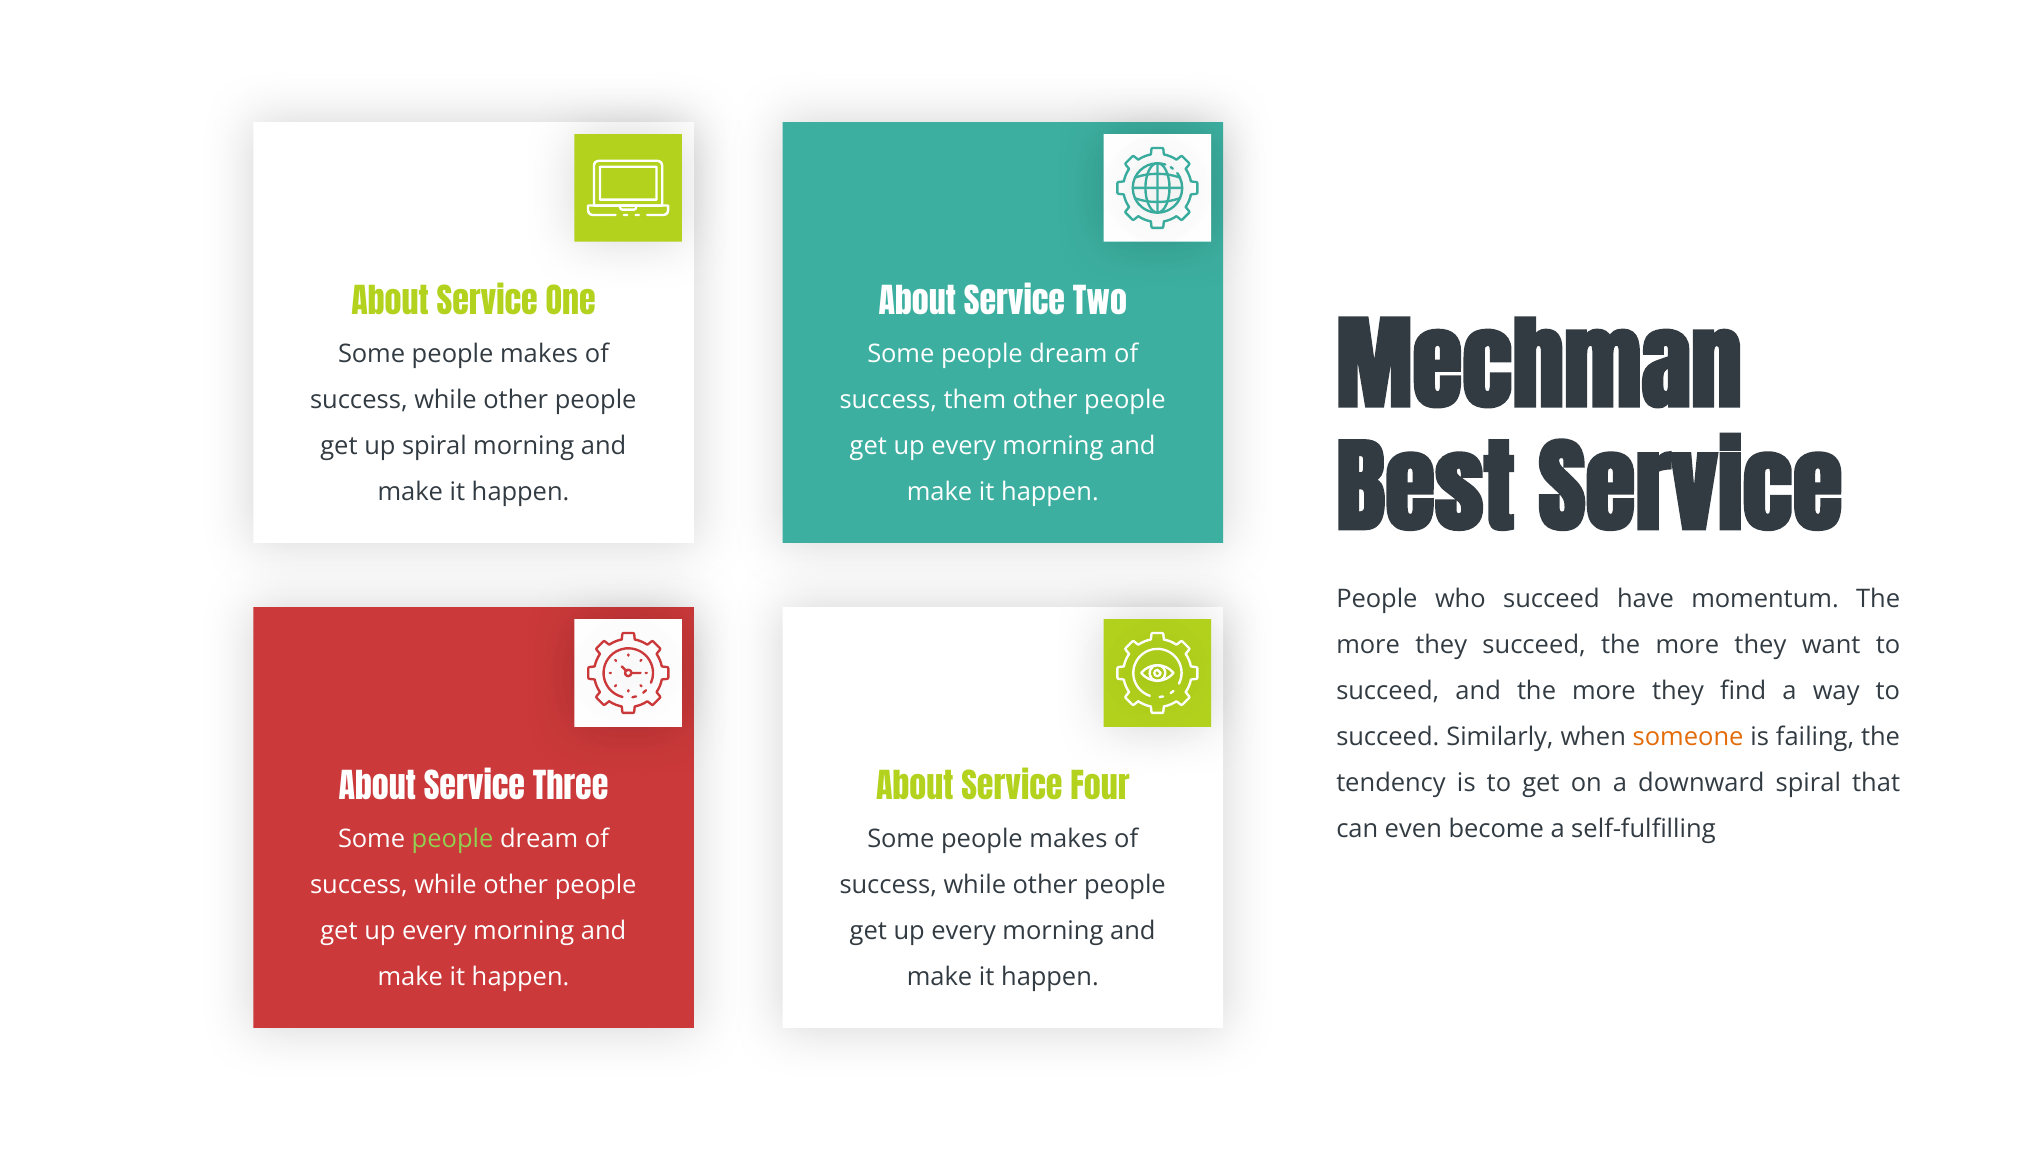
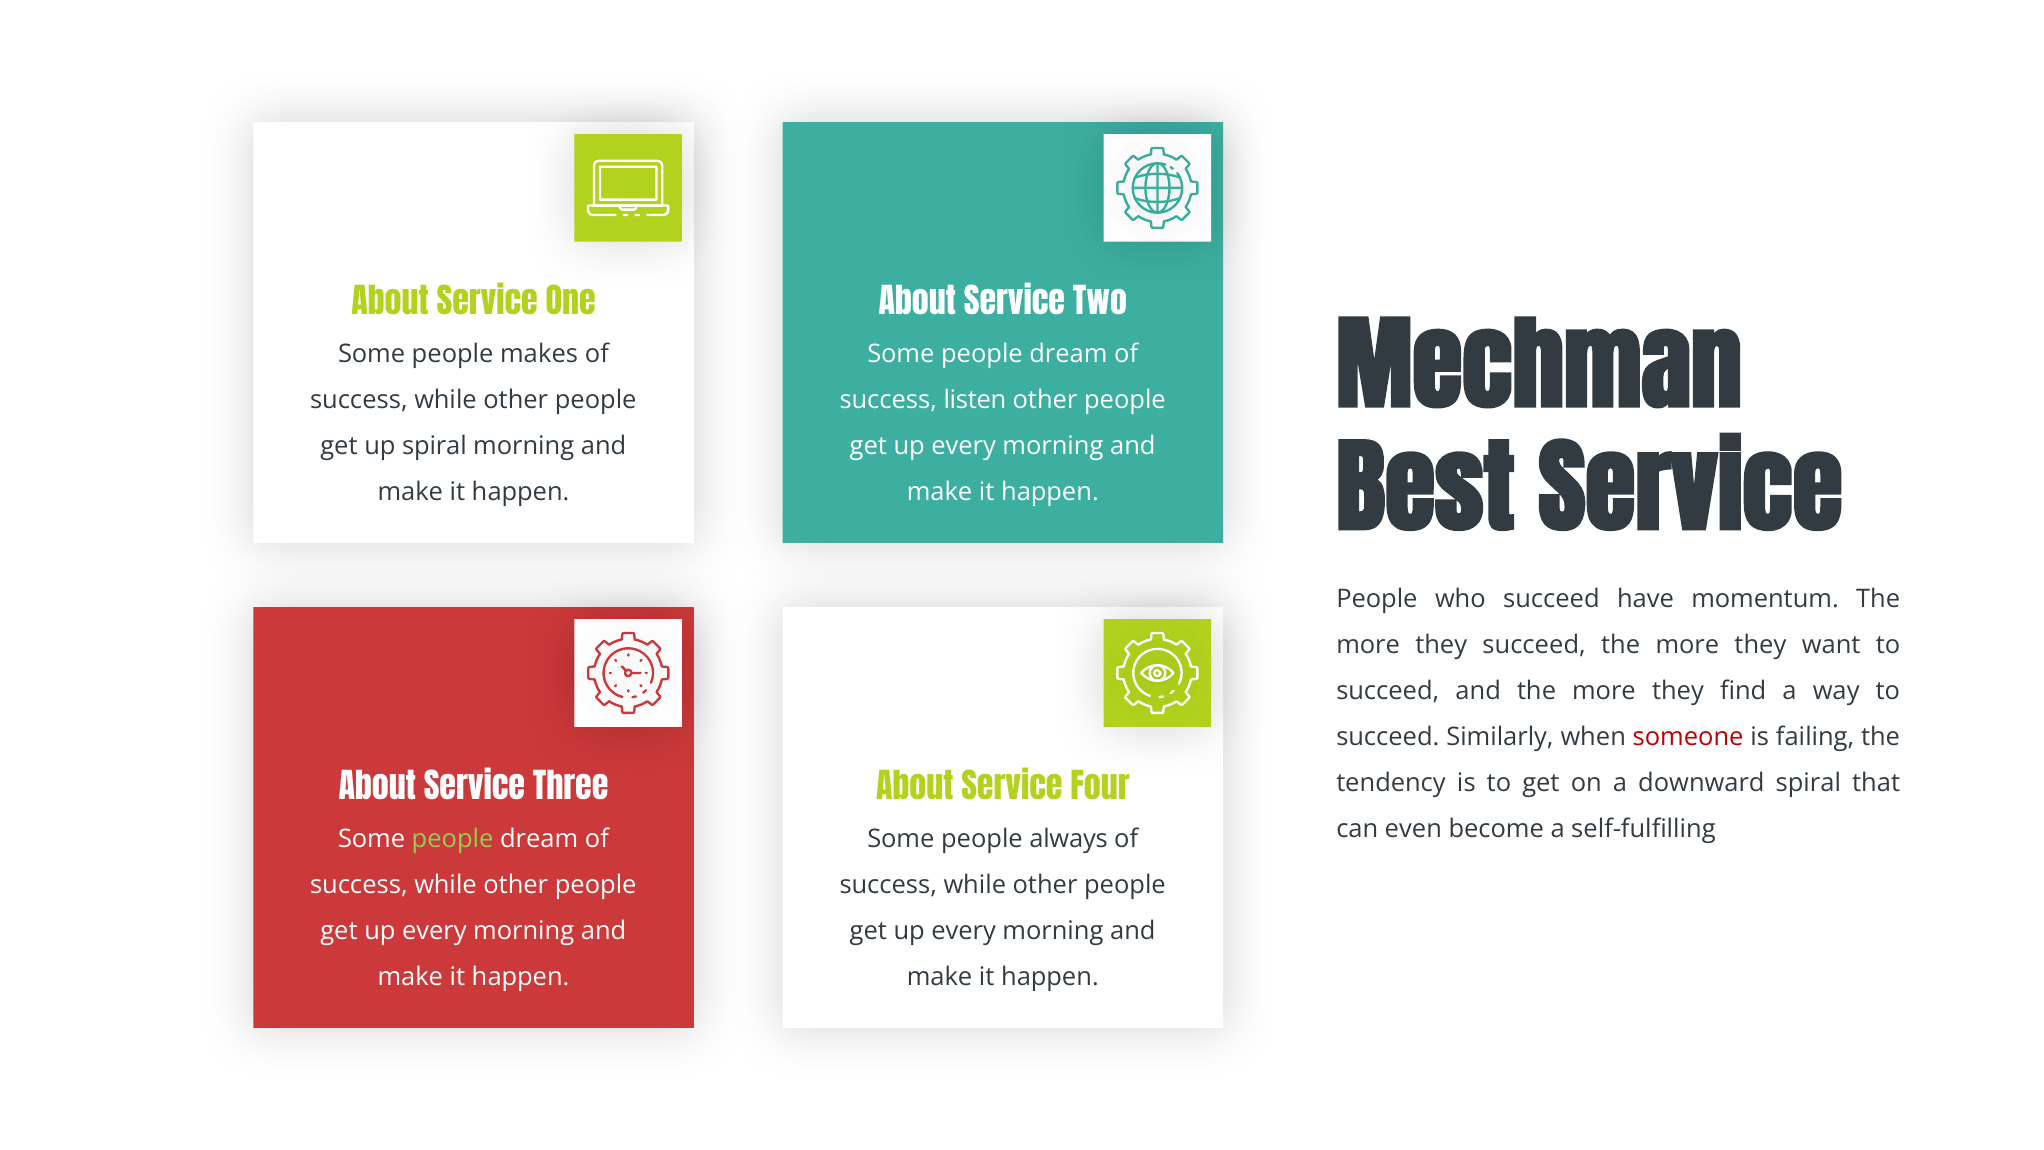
them: them -> listen
someone colour: orange -> red
makes at (1068, 839): makes -> always
